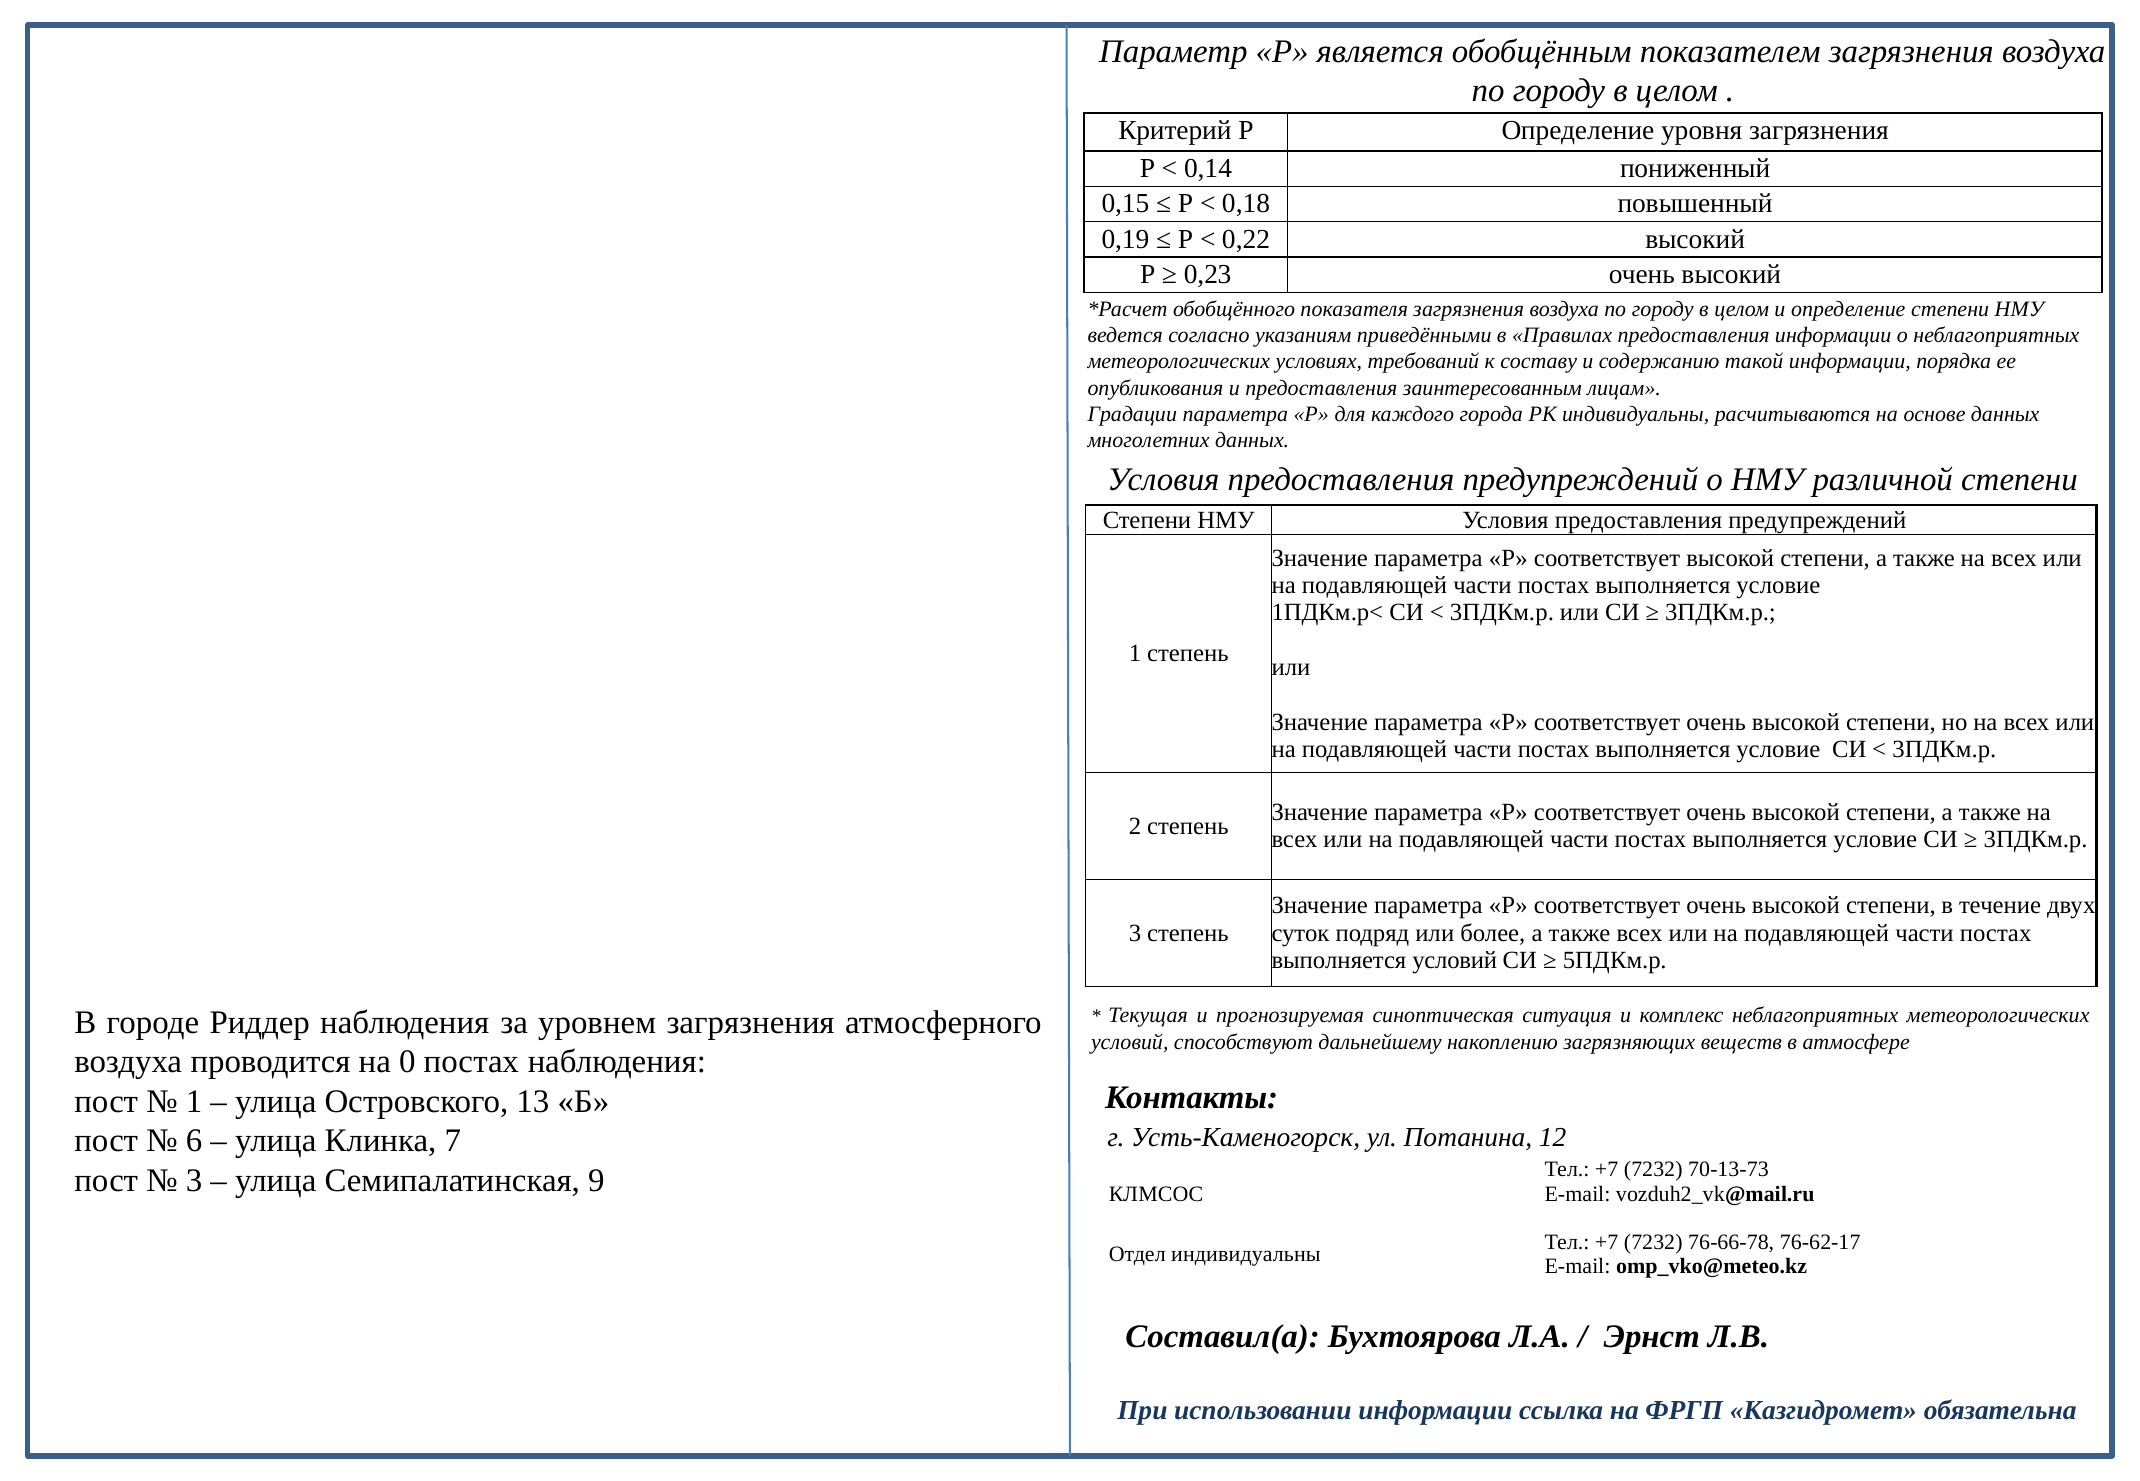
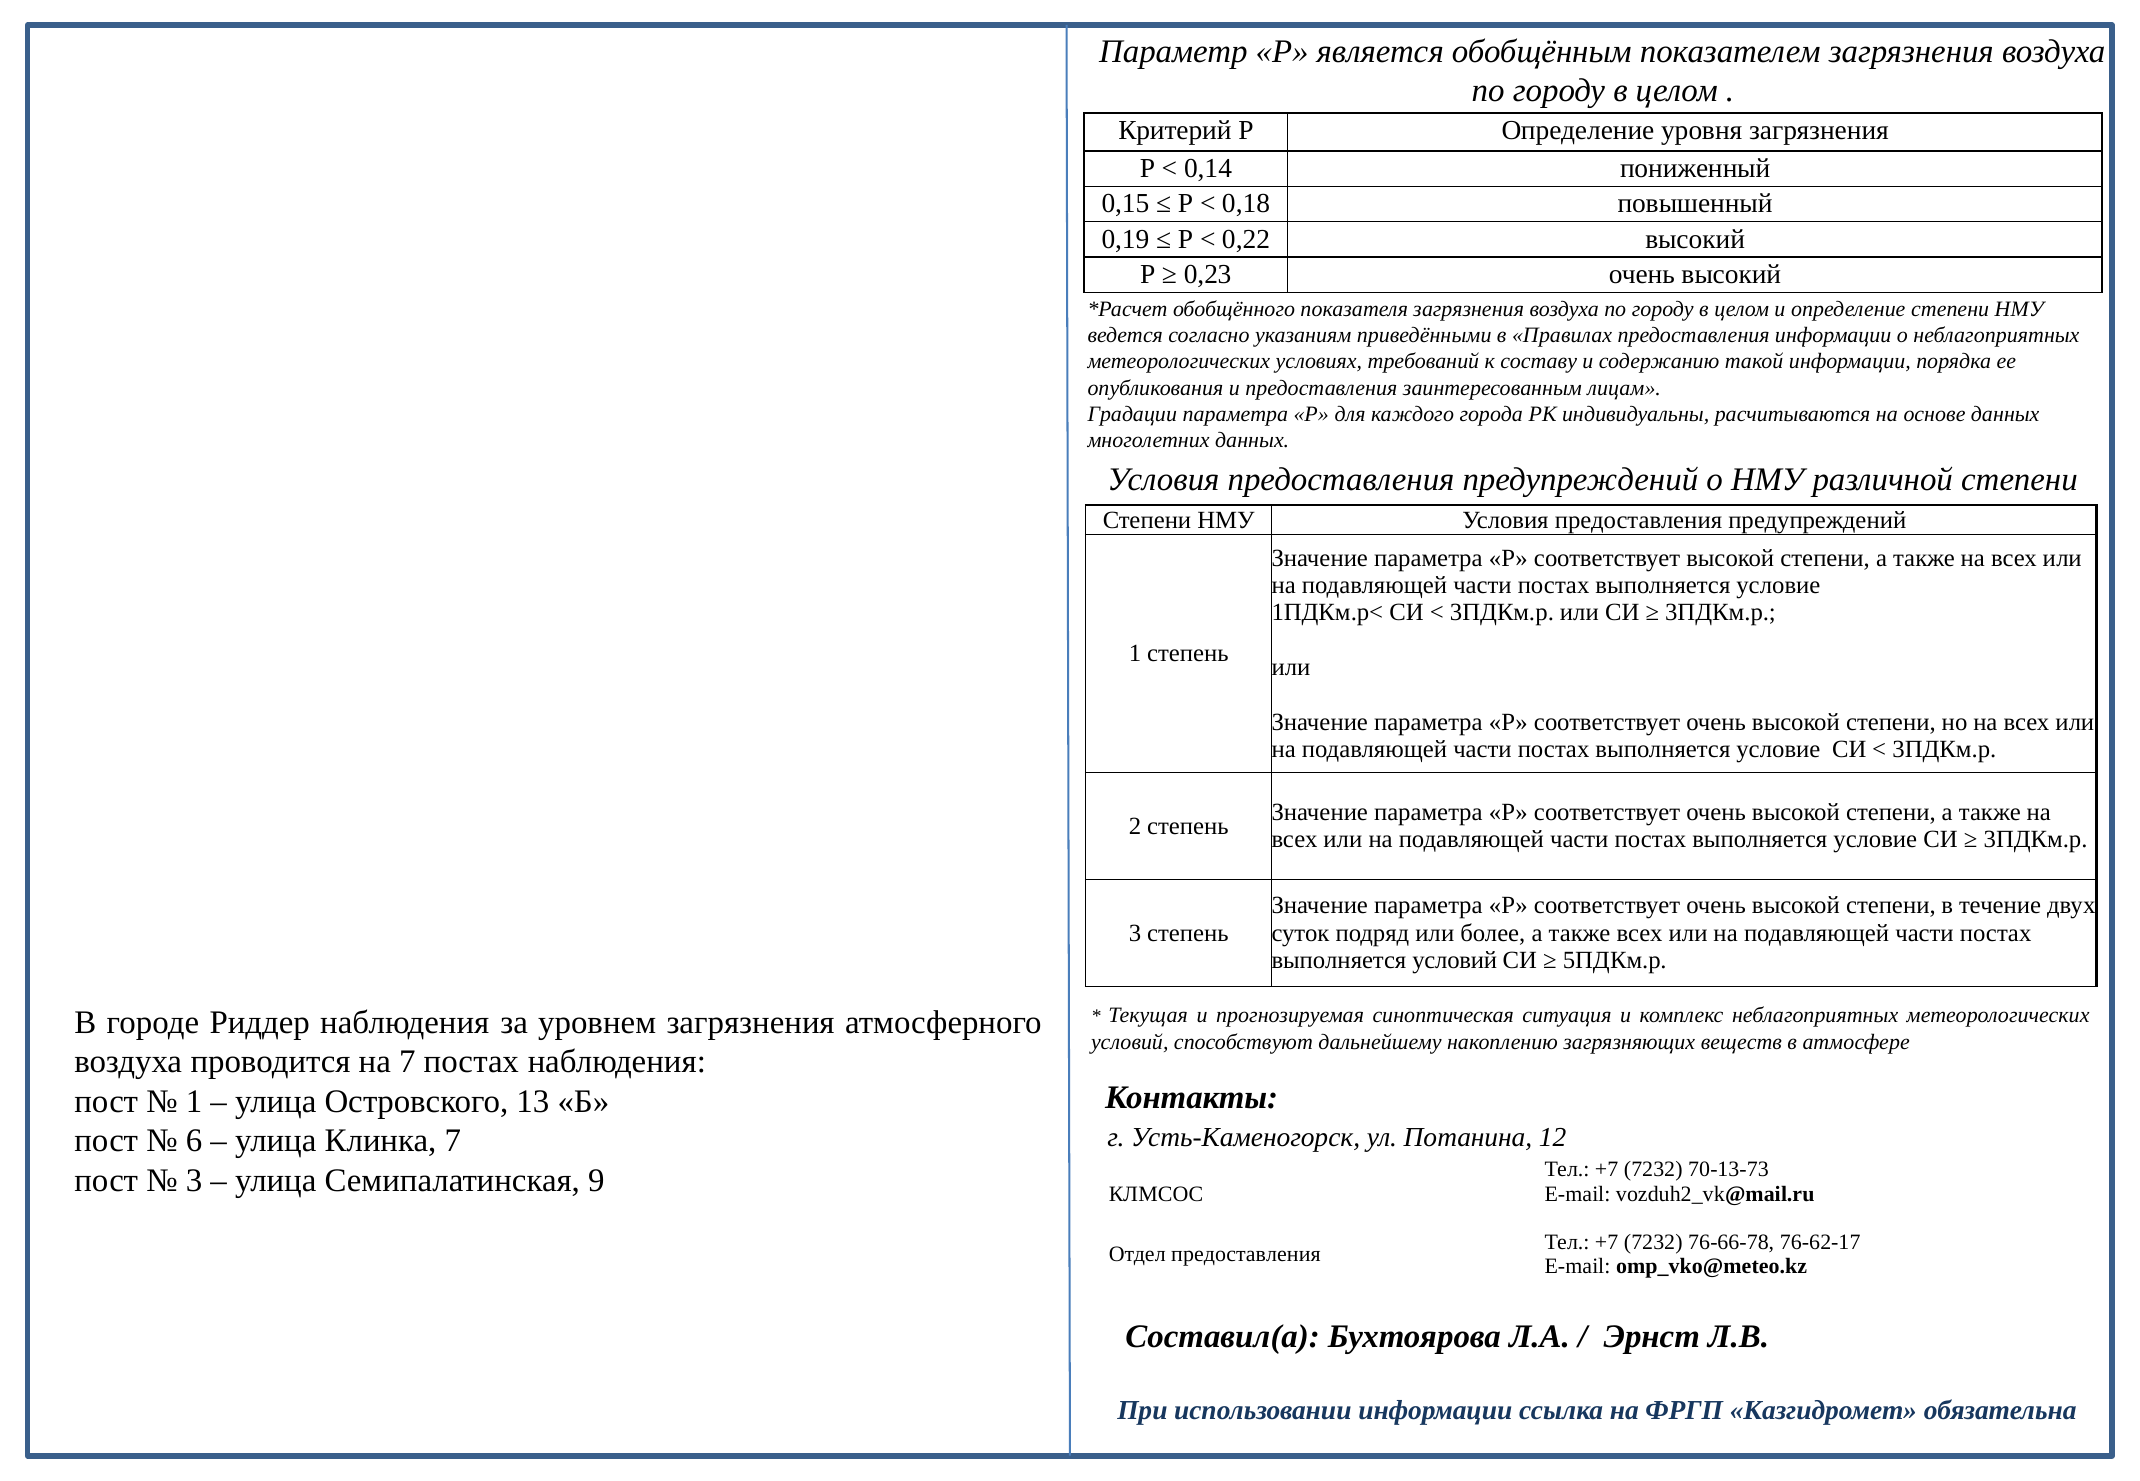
на 0: 0 -> 7
Отдел индивидуальны: индивидуальны -> предоставления
